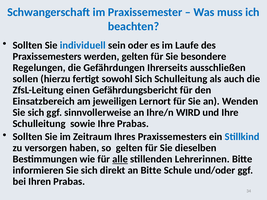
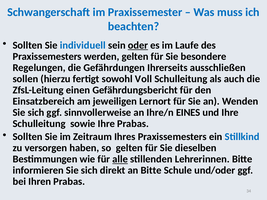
oder underline: none -> present
sowohl Sich: Sich -> Voll
WIRD: WIRD -> EINES
